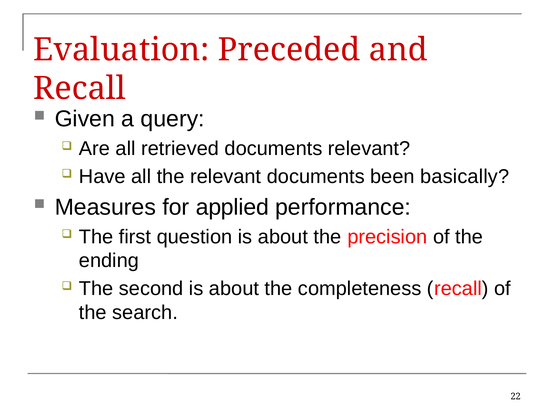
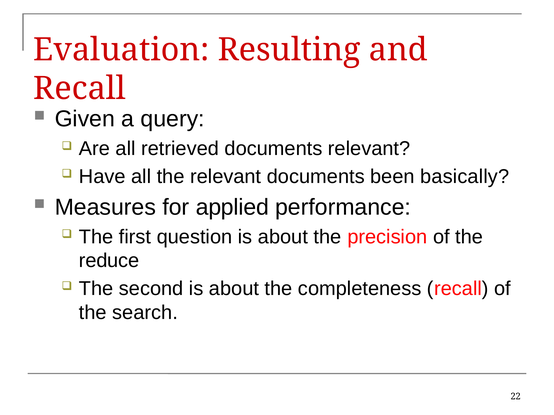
Preceded: Preceded -> Resulting
ending: ending -> reduce
